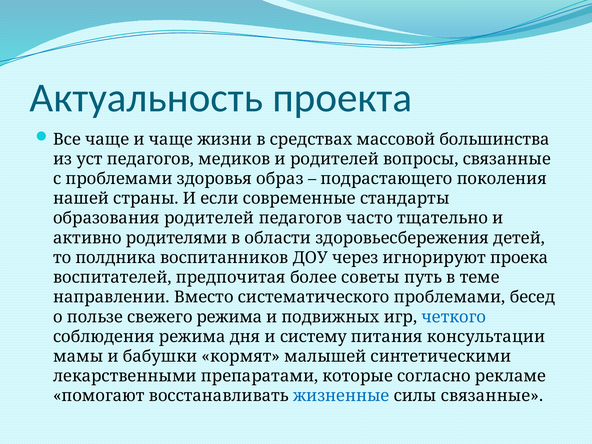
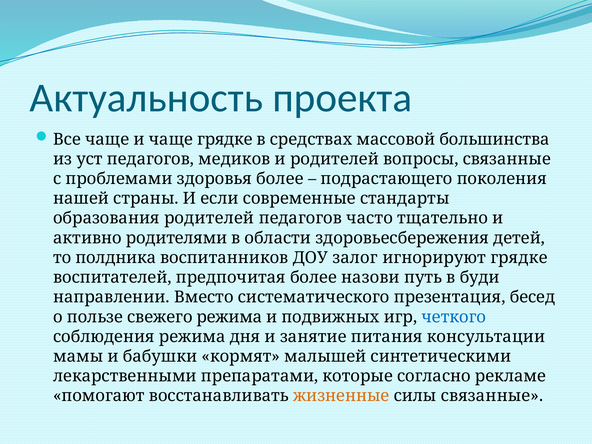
чаще жизни: жизни -> грядке
здоровья образ: образ -> более
через: через -> залог
игнорируют проека: проека -> грядке
советы: советы -> назови
теме: теме -> буди
систематического проблемами: проблемами -> презентация
систему: систему -> занятие
жизненные colour: blue -> orange
